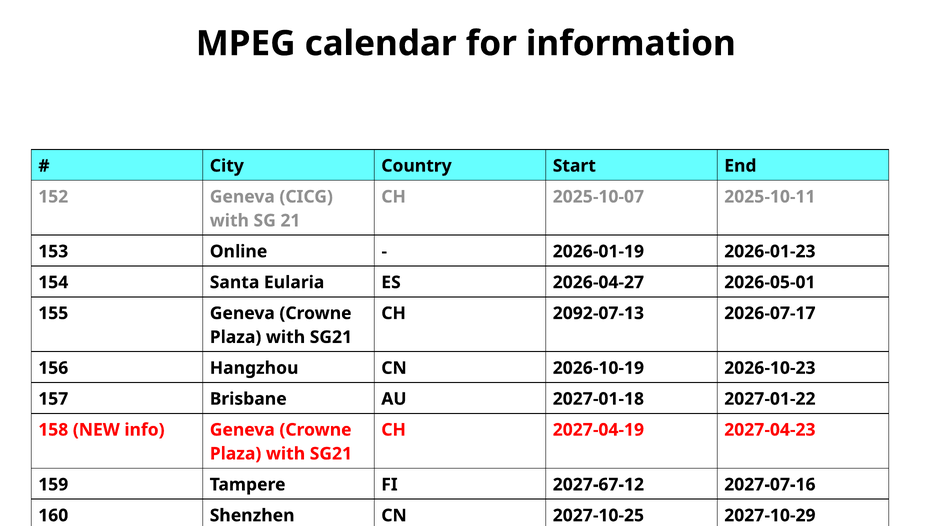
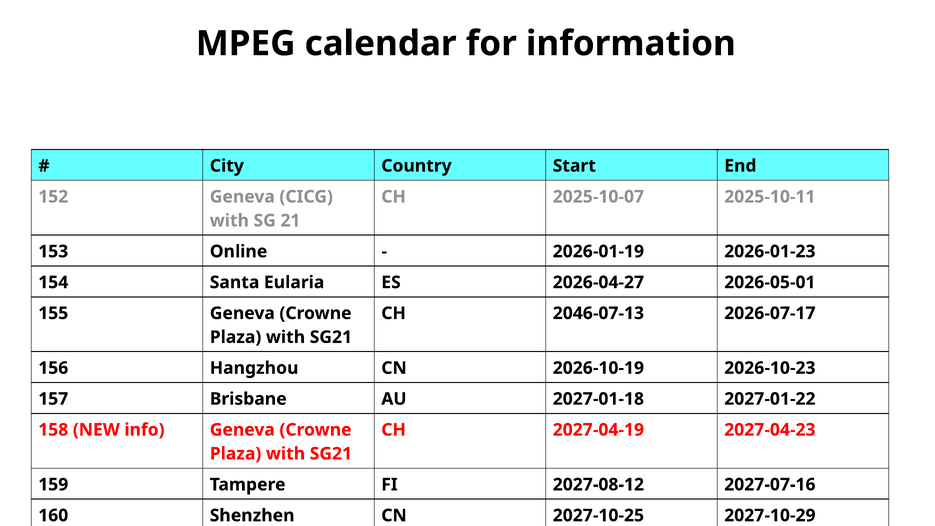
2092-07-13: 2092-07-13 -> 2046-07-13
2027-67-12: 2027-67-12 -> 2027-08-12
